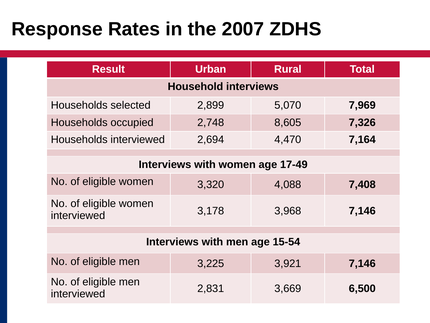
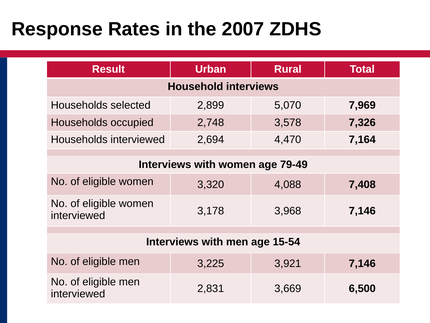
8,605: 8,605 -> 3,578
17-49: 17-49 -> 79-49
